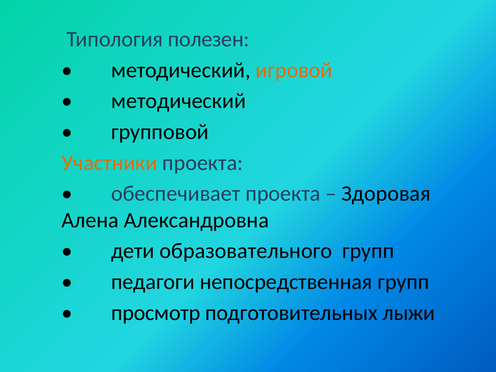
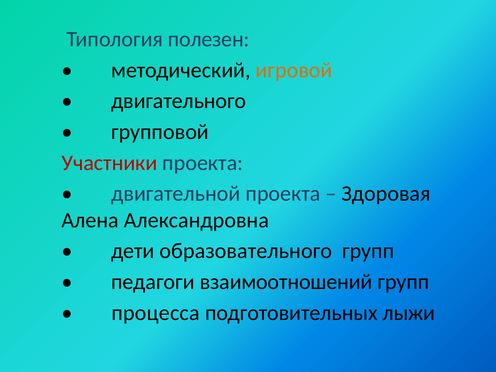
методический at (179, 101): методический -> двигательного
Участники colour: orange -> red
обеспечивает: обеспечивает -> двигательной
непосредственная: непосредственная -> взаимоотношений
просмотр: просмотр -> процесса
